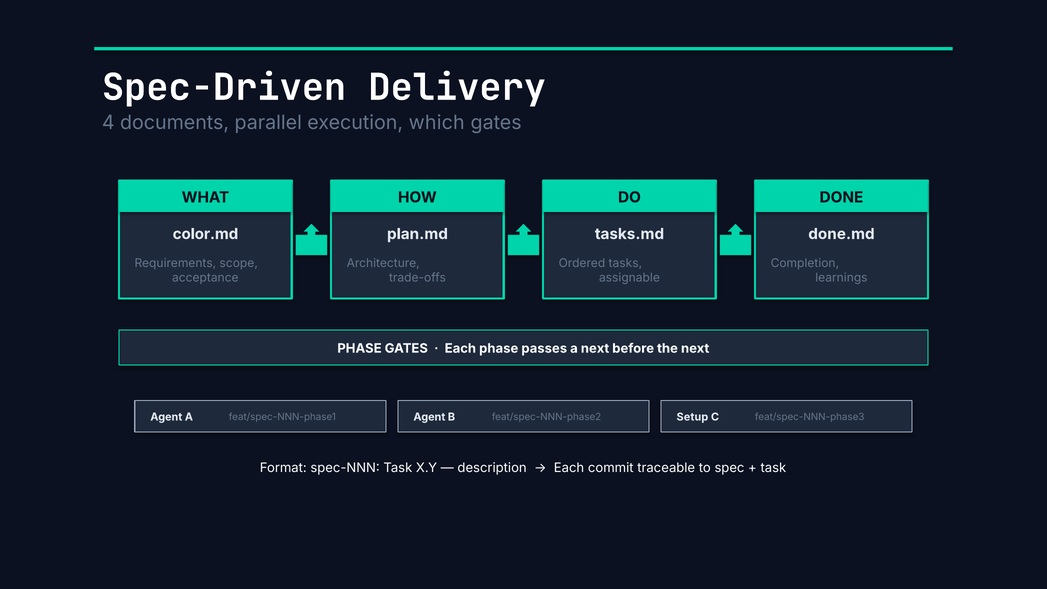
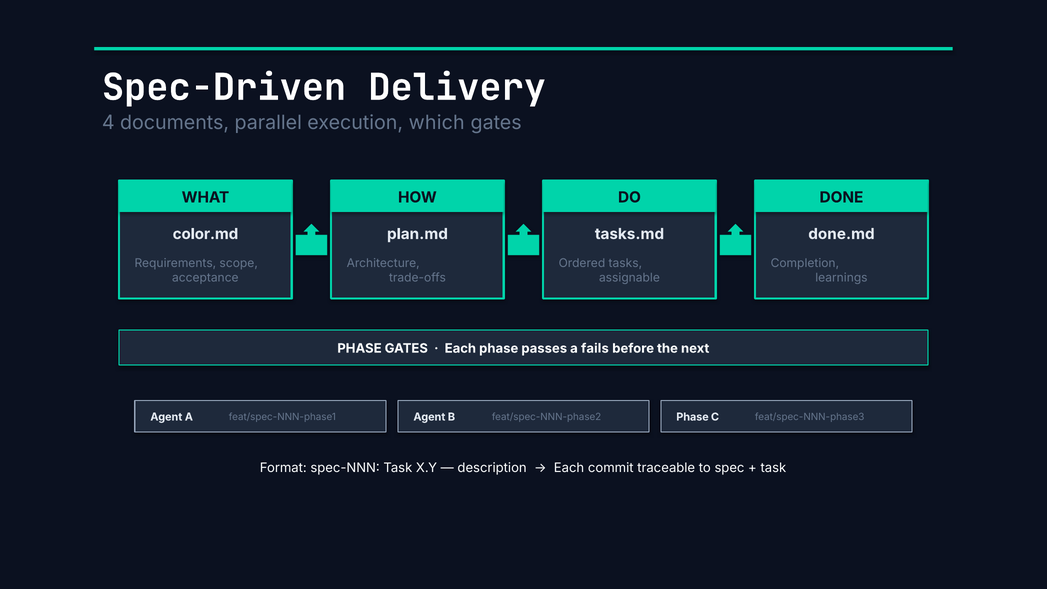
a next: next -> fails
feat/spec-NNN-phase2 Setup: Setup -> Phase
